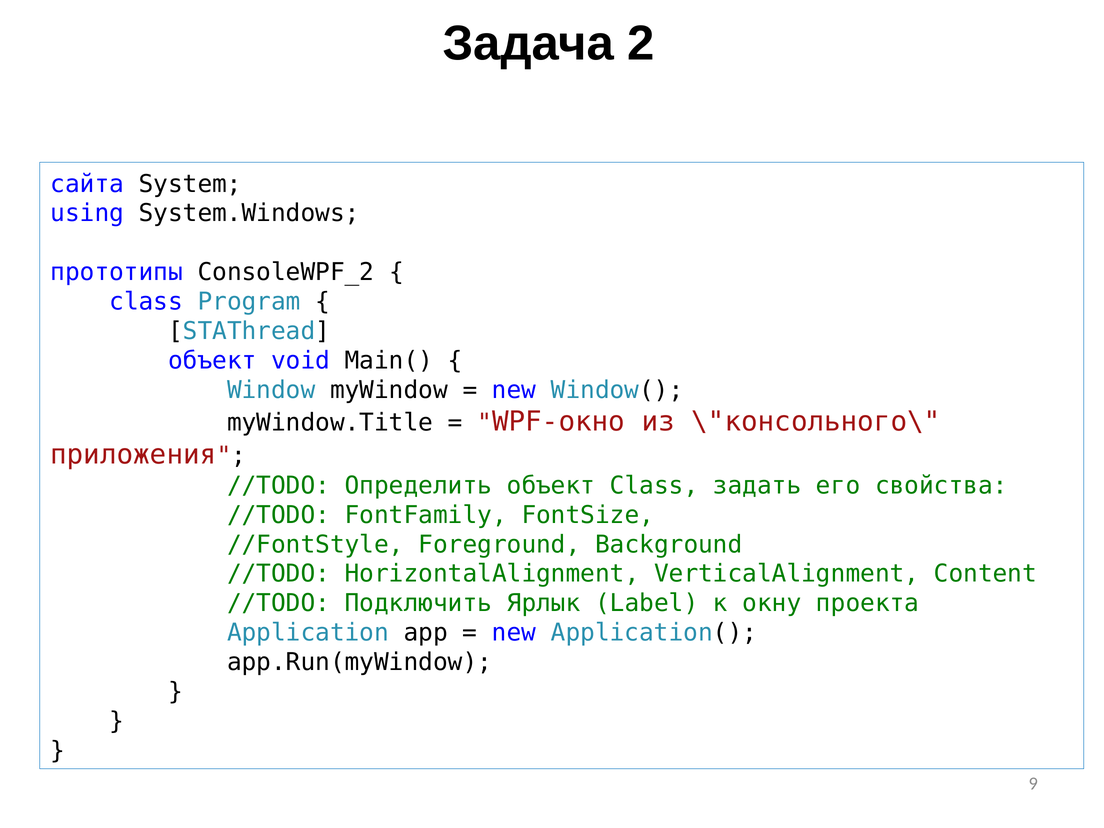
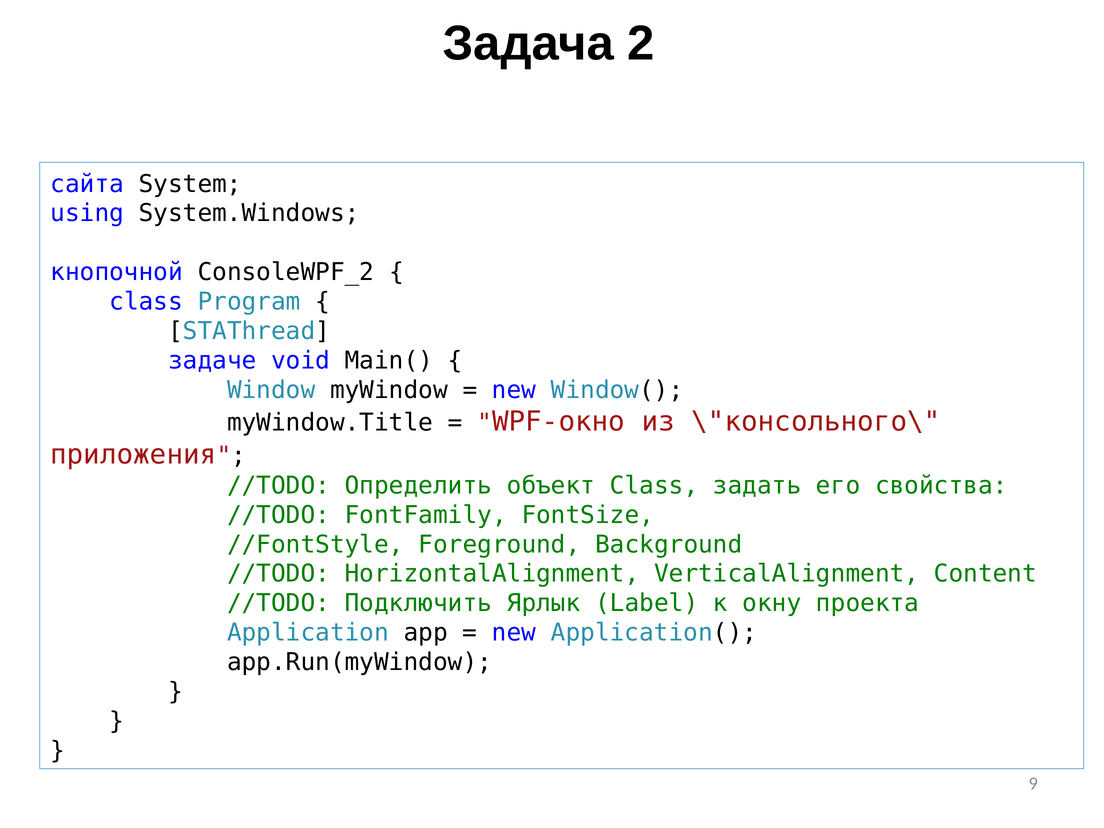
прототипы: прототипы -> кнопочной
объект at (212, 360): объект -> задаче
